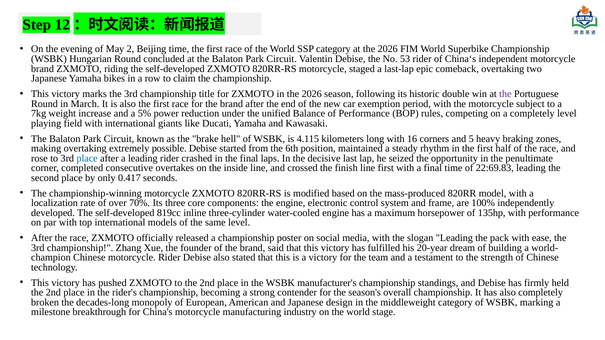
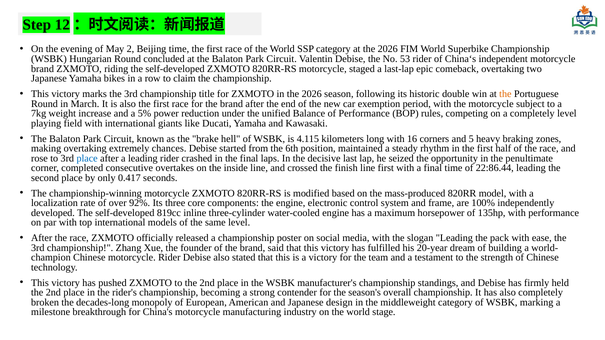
the at (505, 94) colour: purple -> orange
possible: possible -> chances
22:69.83: 22:69.83 -> 22:86.44
70%: 70% -> 92%
